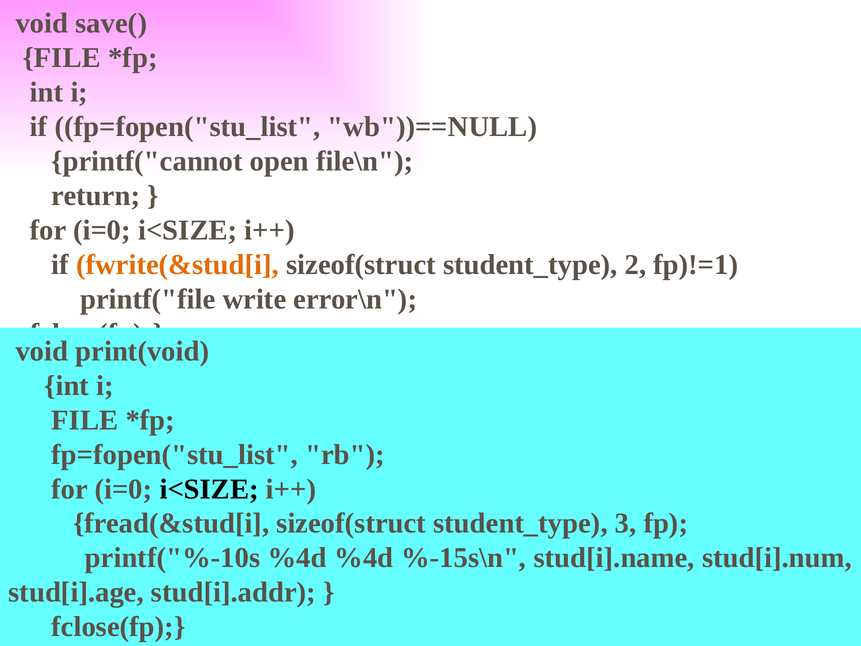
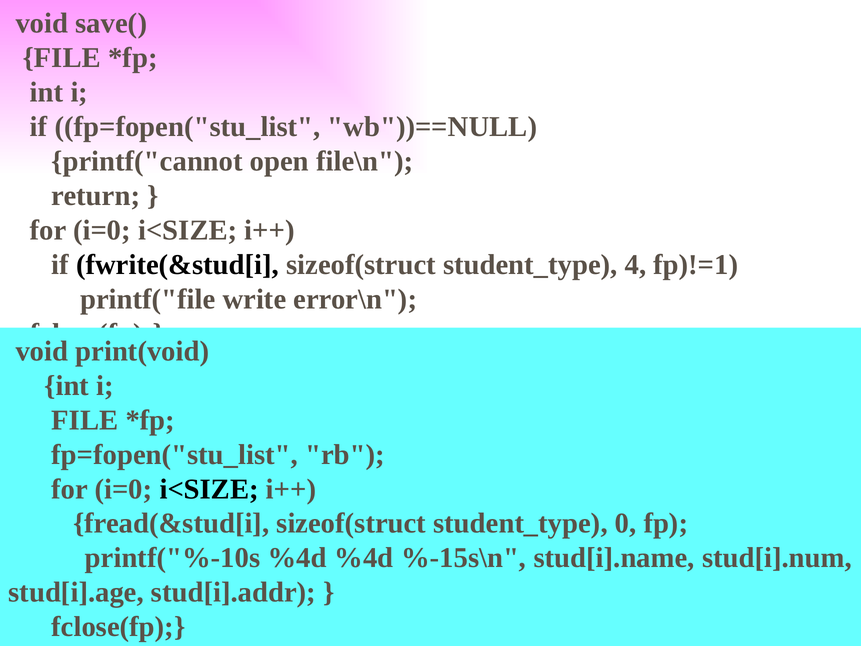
fwrite(&stud[i colour: orange -> black
2: 2 -> 4
3: 3 -> 0
